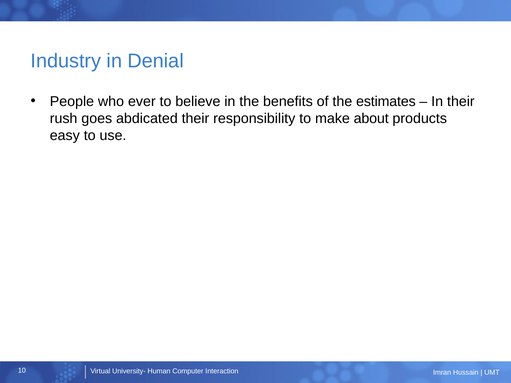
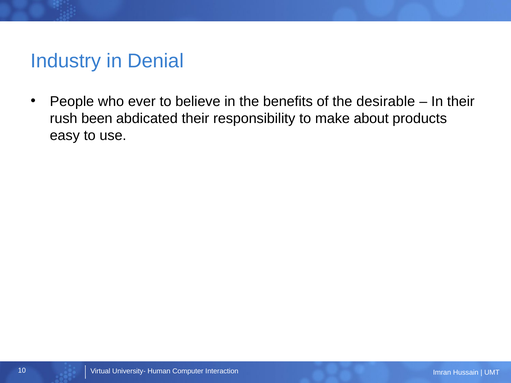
estimates: estimates -> desirable
goes: goes -> been
